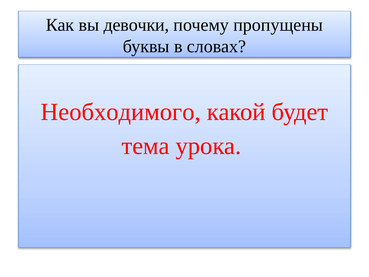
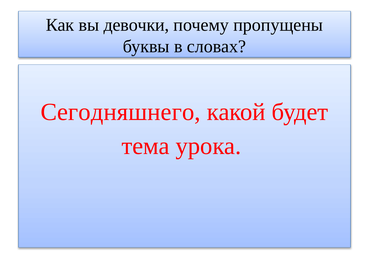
Необходимого: Необходимого -> Сегодняшнего
